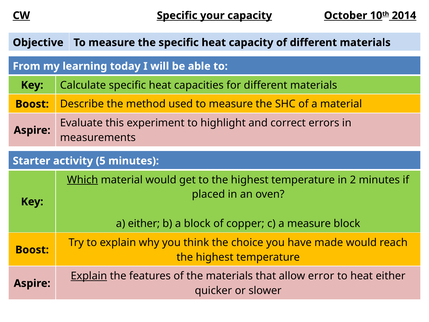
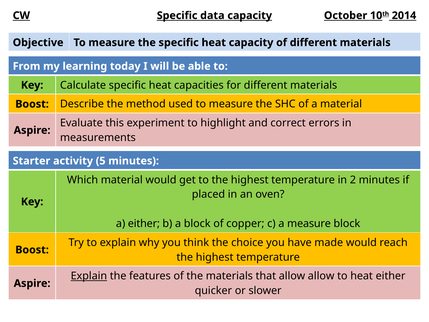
your: your -> data
Which underline: present -> none
allow error: error -> allow
